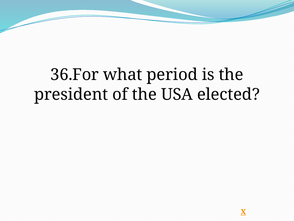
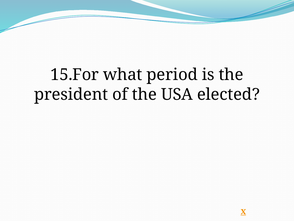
36.For: 36.For -> 15.For
